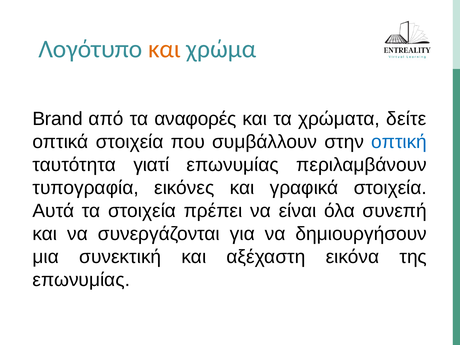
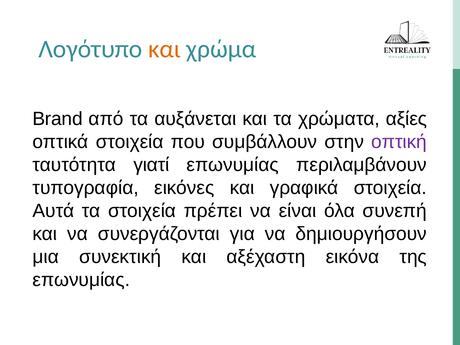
αναφορές: αναφορές -> αυξάνεται
δείτε: δείτε -> αξίες
οπτική colour: blue -> purple
